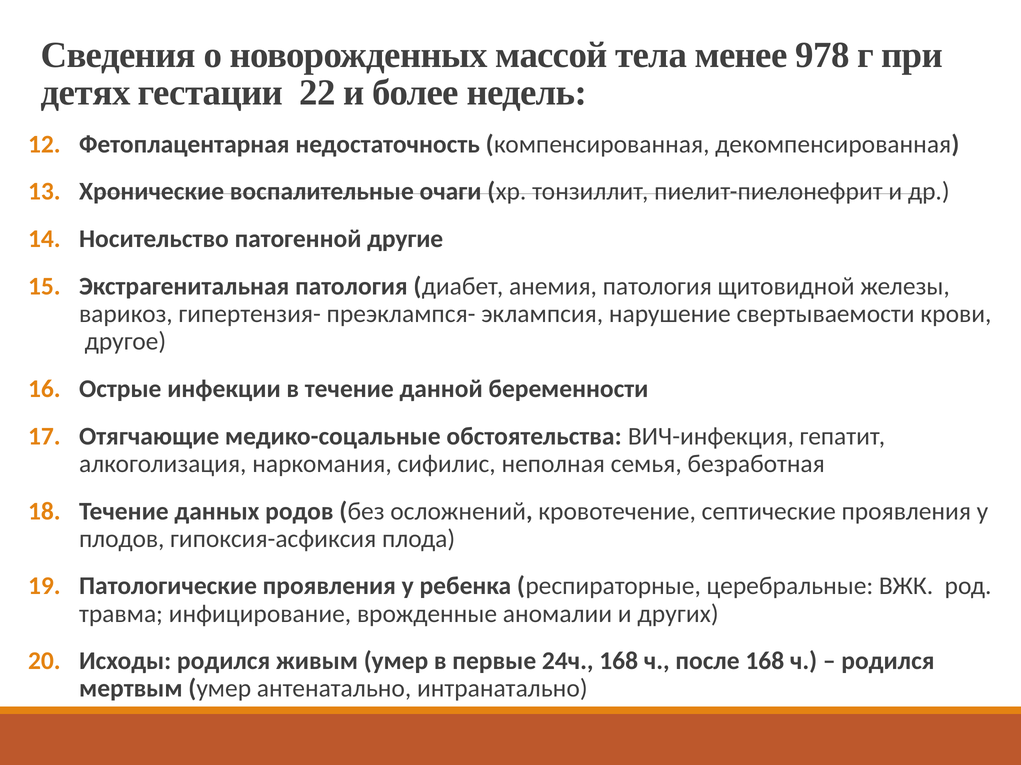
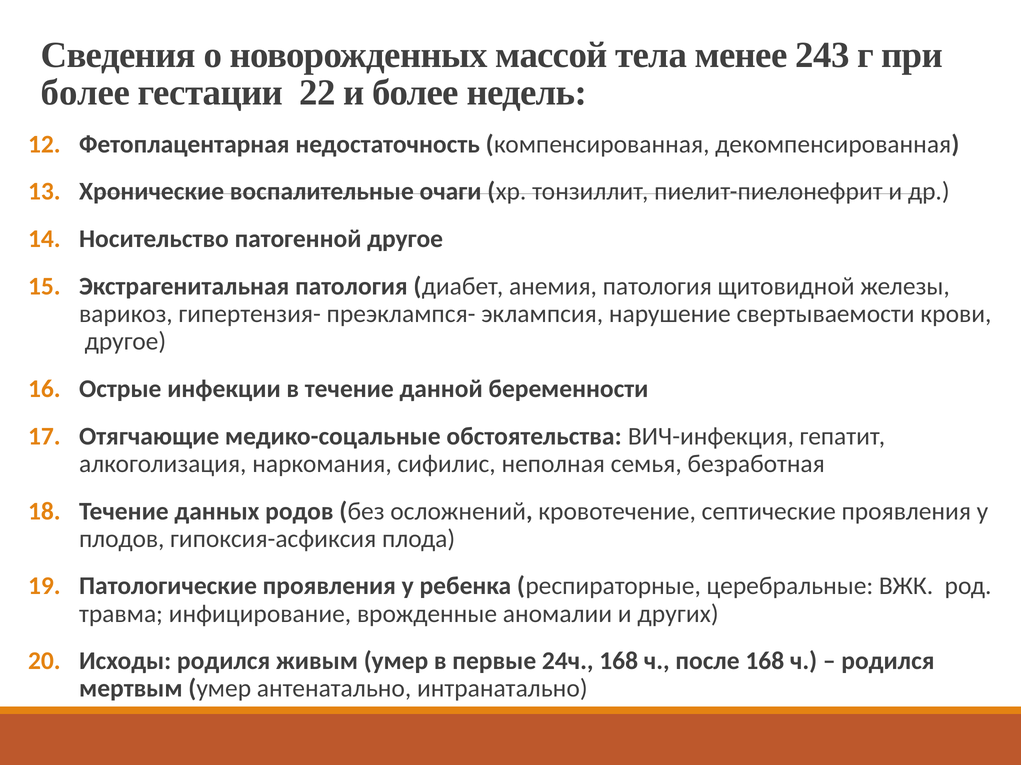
978: 978 -> 243
детях at (86, 93): детях -> более
патогенной другие: другие -> другое
